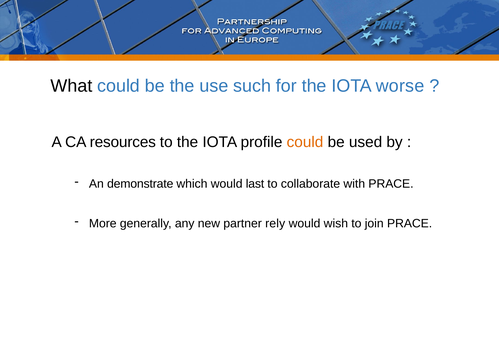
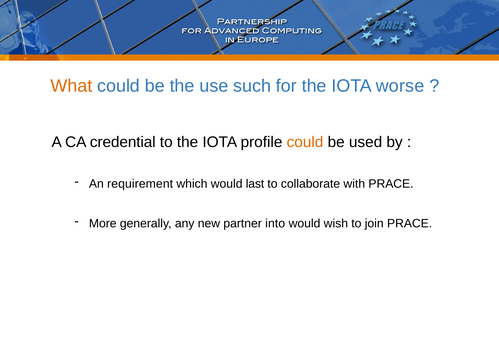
What colour: black -> orange
resources: resources -> credential
demonstrate: demonstrate -> requirement
rely: rely -> into
